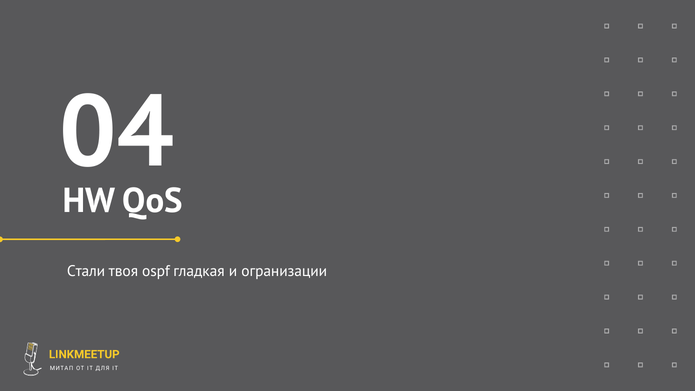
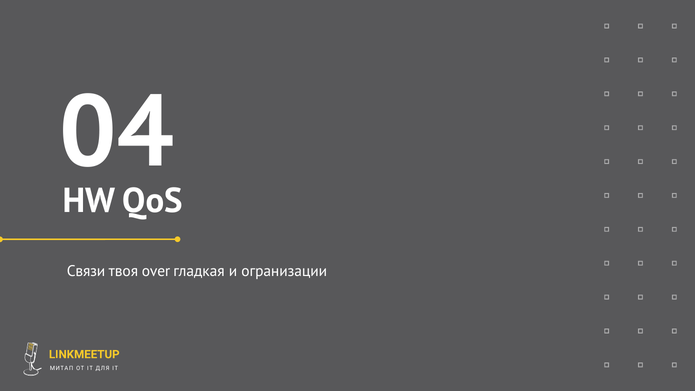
Стали: Стали -> Связи
ospf: ospf -> over
